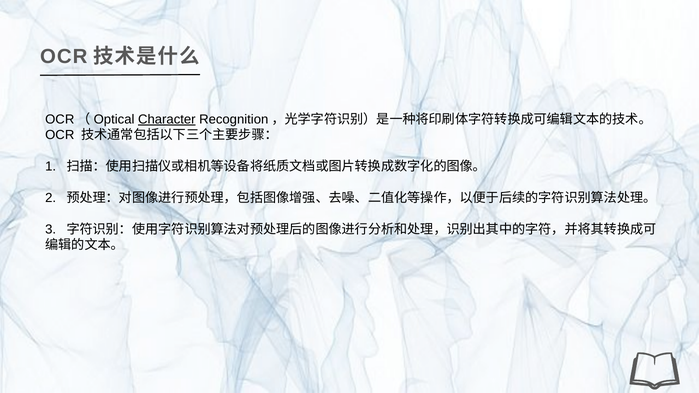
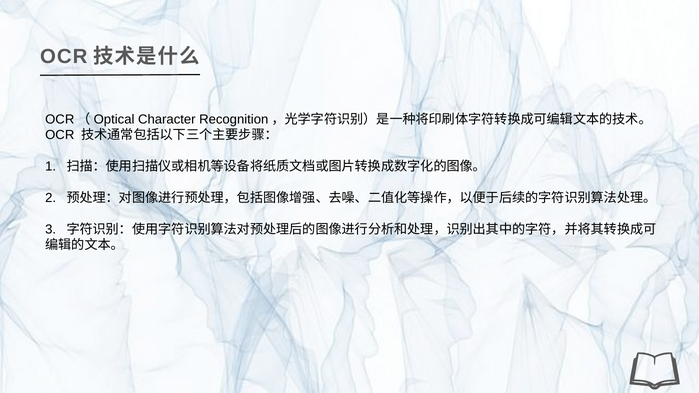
Character underline: present -> none
